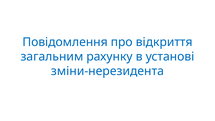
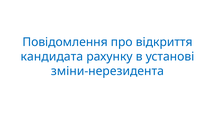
загальним: загальним -> кандидата
